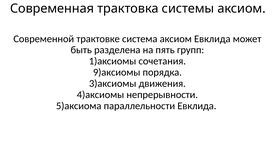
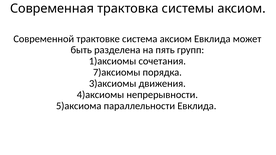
9)аксиомы: 9)аксиомы -> 7)аксиомы
